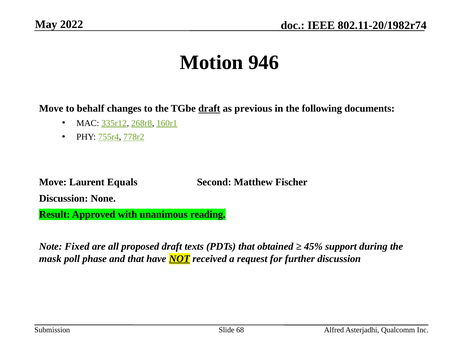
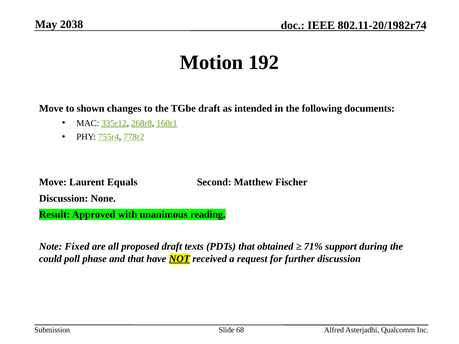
2022: 2022 -> 2038
946: 946 -> 192
behalf: behalf -> shown
draft at (209, 109) underline: present -> none
previous: previous -> intended
45%: 45% -> 71%
mask: mask -> could
